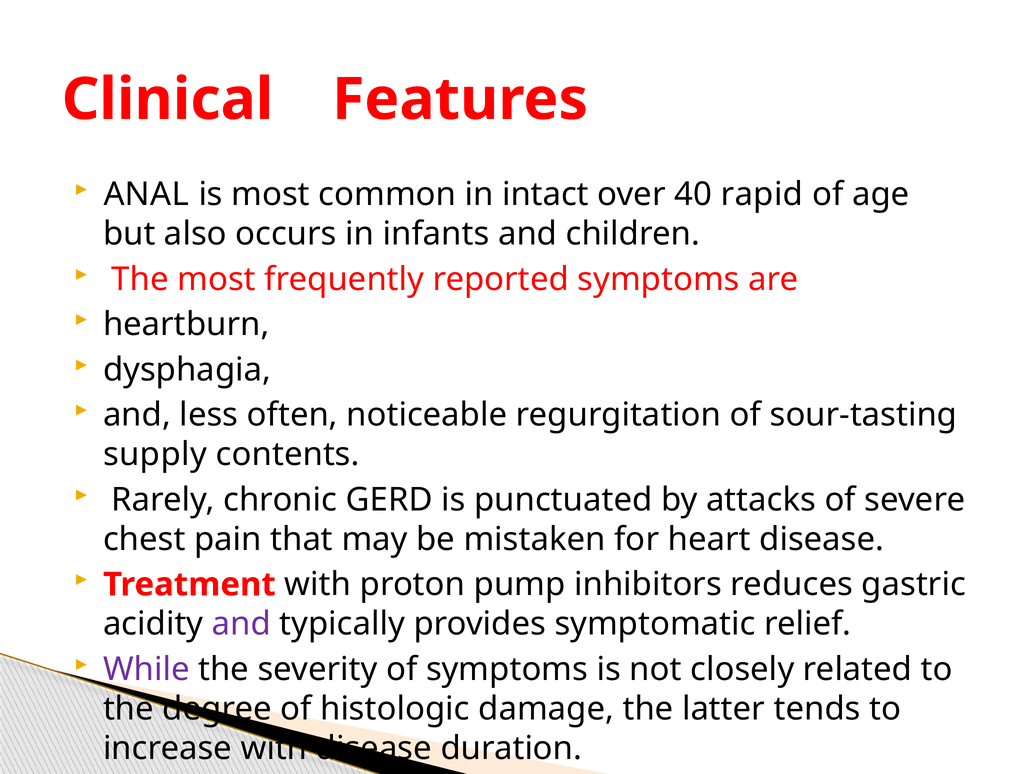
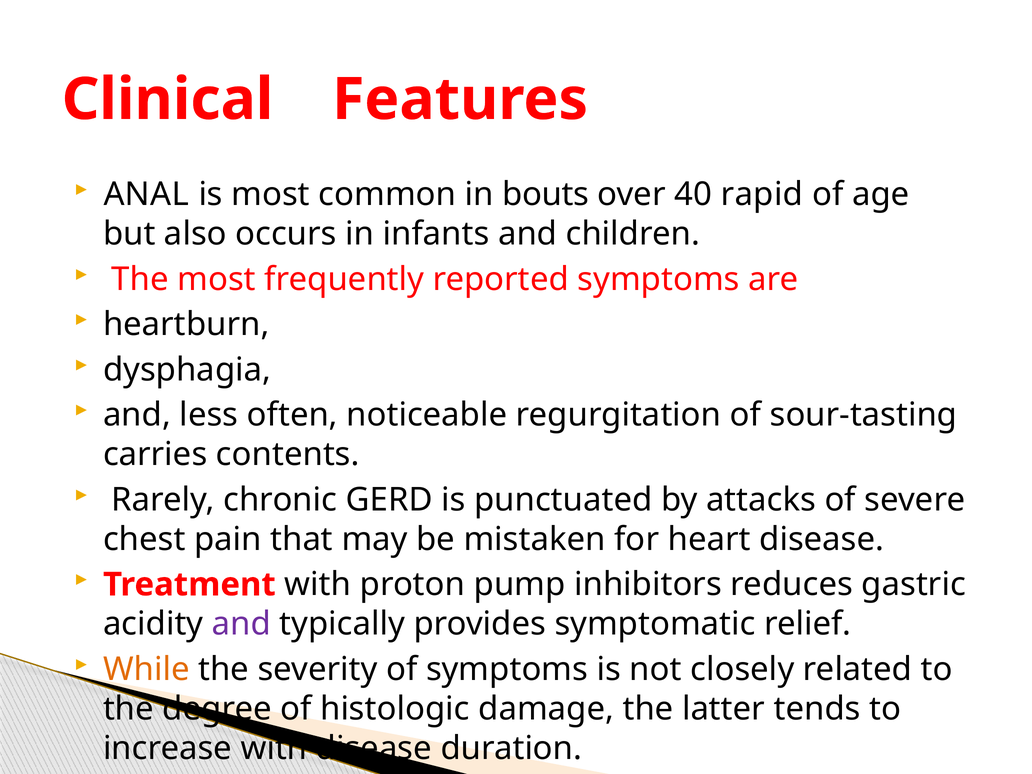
intact: intact -> bouts
supply: supply -> carries
While colour: purple -> orange
